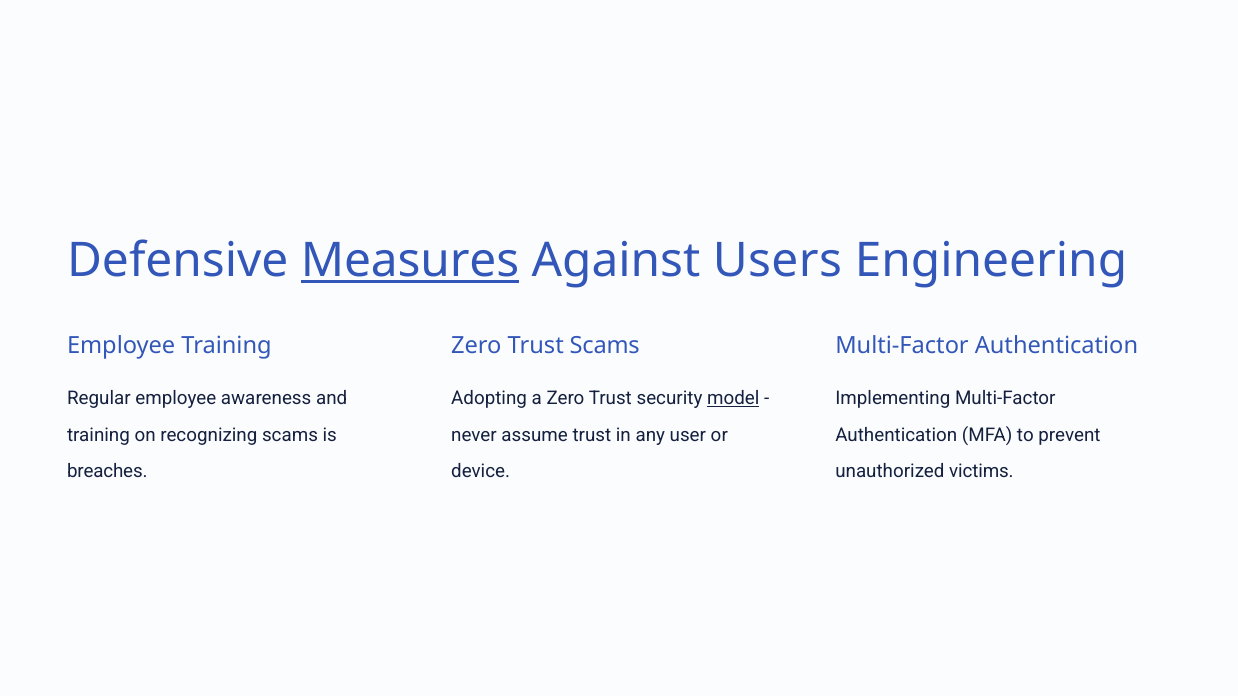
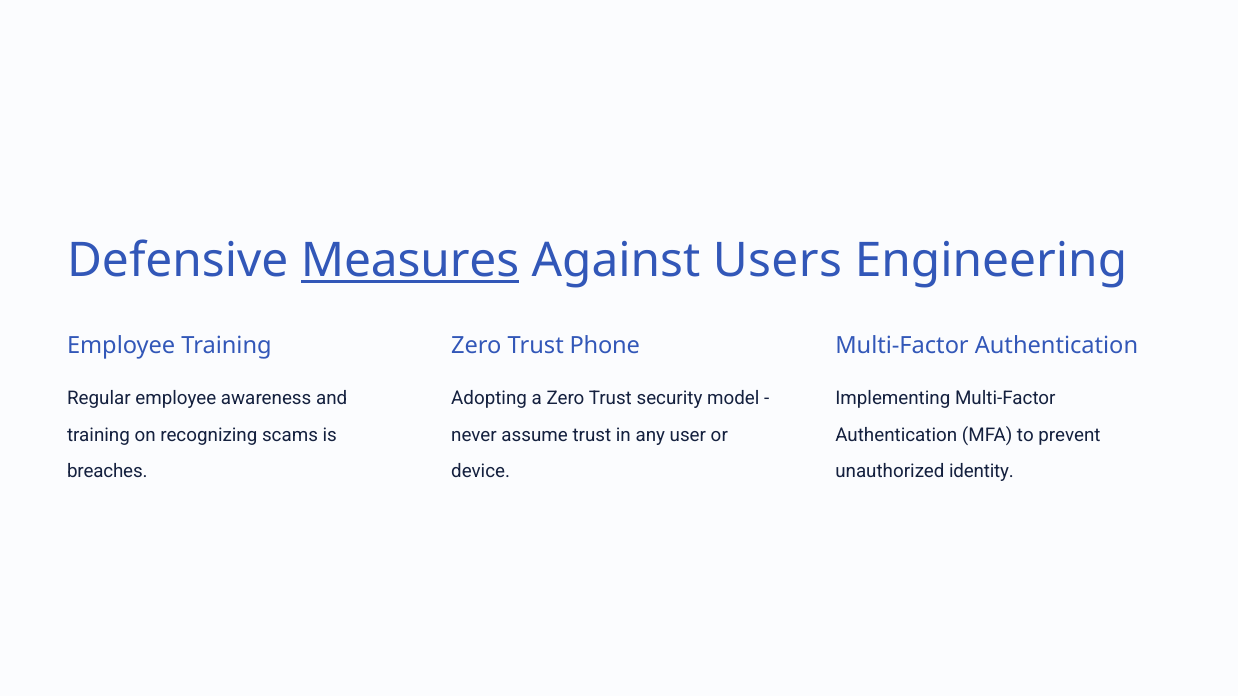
Trust Scams: Scams -> Phone
model underline: present -> none
victims: victims -> identity
